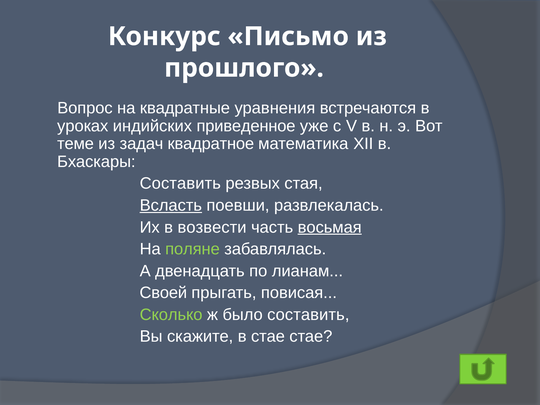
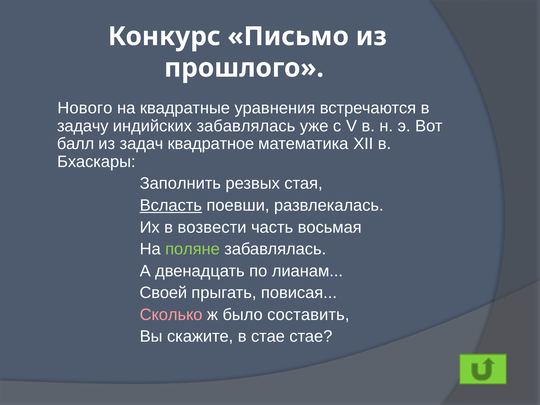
Вопрос: Вопрос -> Нового
уроках: уроках -> задачу
индийских приведенное: приведенное -> забавлялась
теме: теме -> балл
Составить at (180, 184): Составить -> Заполнить
восьмая underline: present -> none
Сколько colour: light green -> pink
